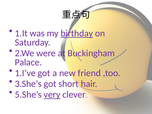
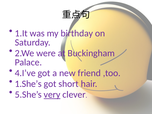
birthday underline: present -> none
1.I’ve: 1.I’ve -> 4.I’ve
3.She’s: 3.She’s -> 1.She’s
